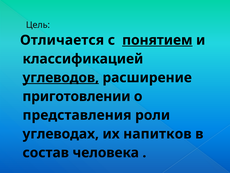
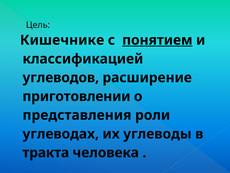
Отличается: Отличается -> Кишечнике
углеводов underline: present -> none
напитков: напитков -> углеводы
состав: состав -> тракта
